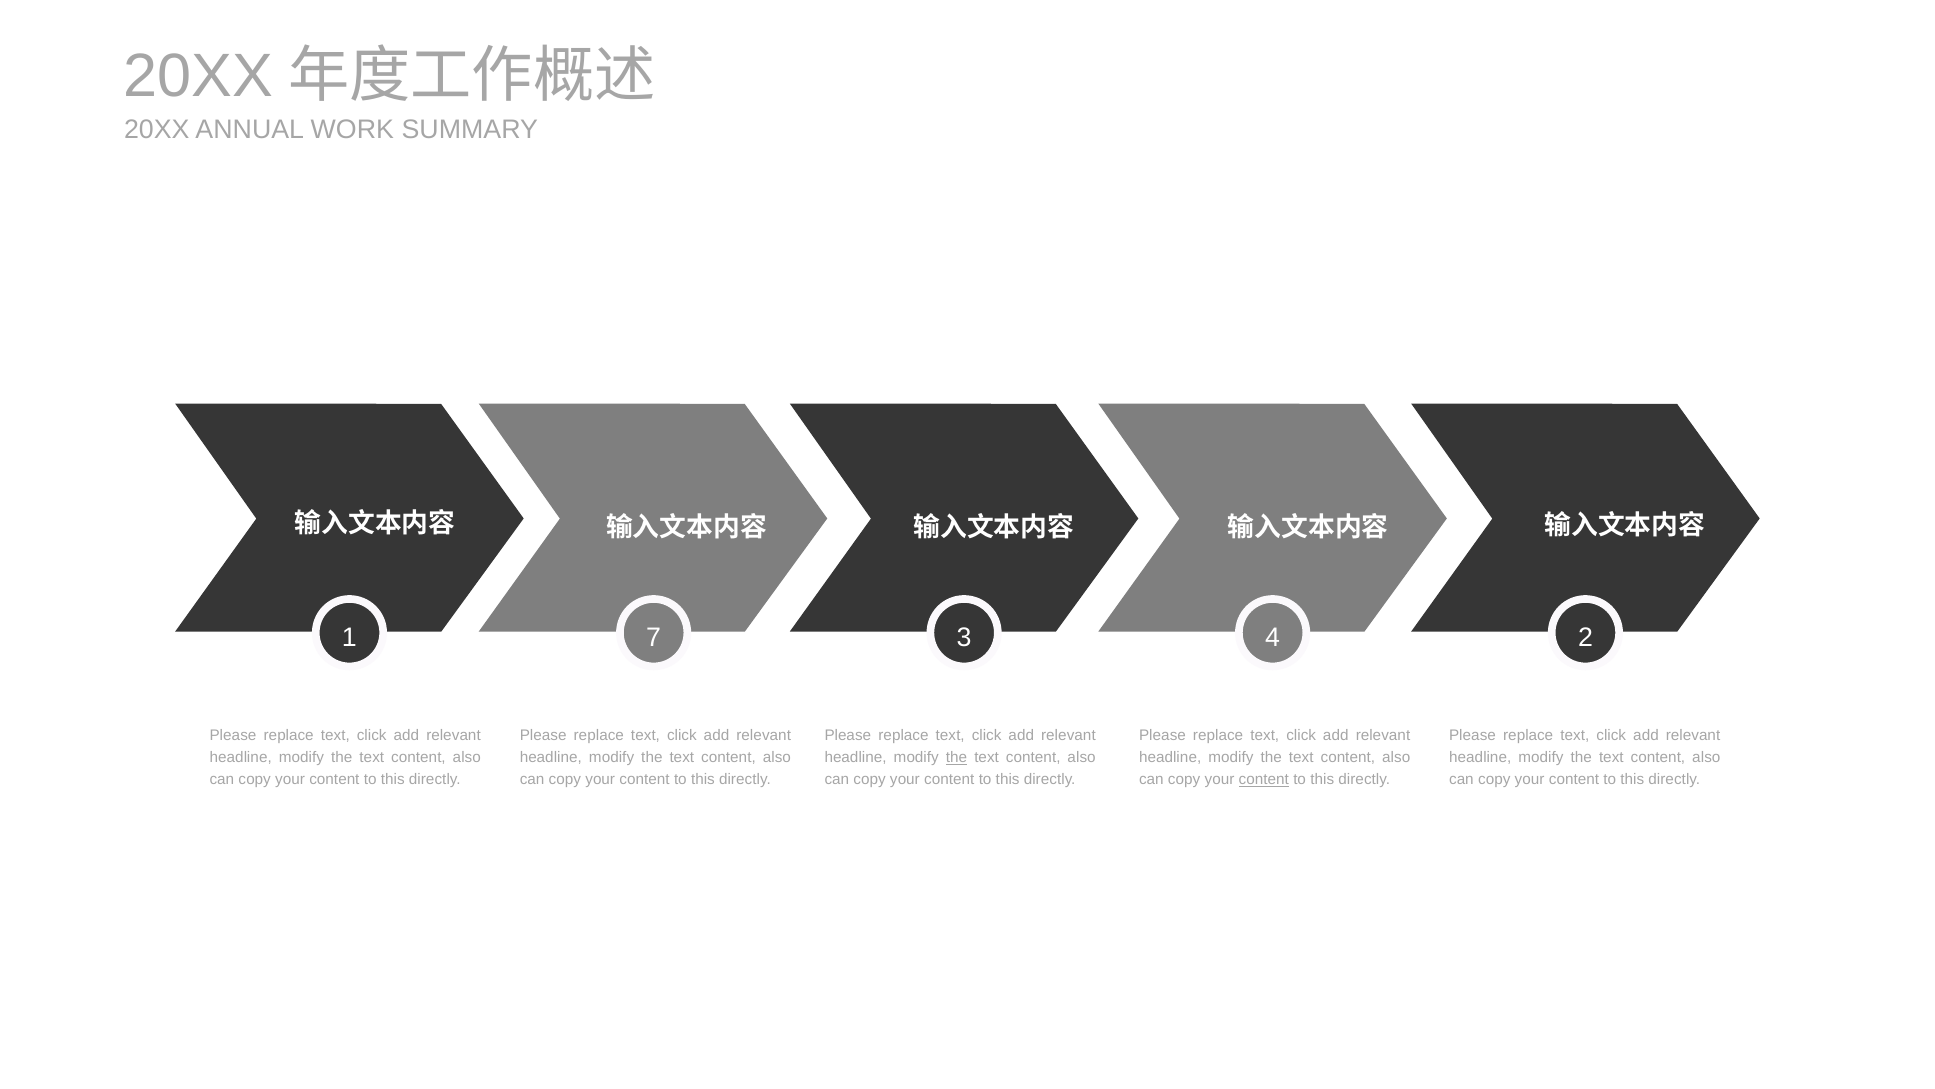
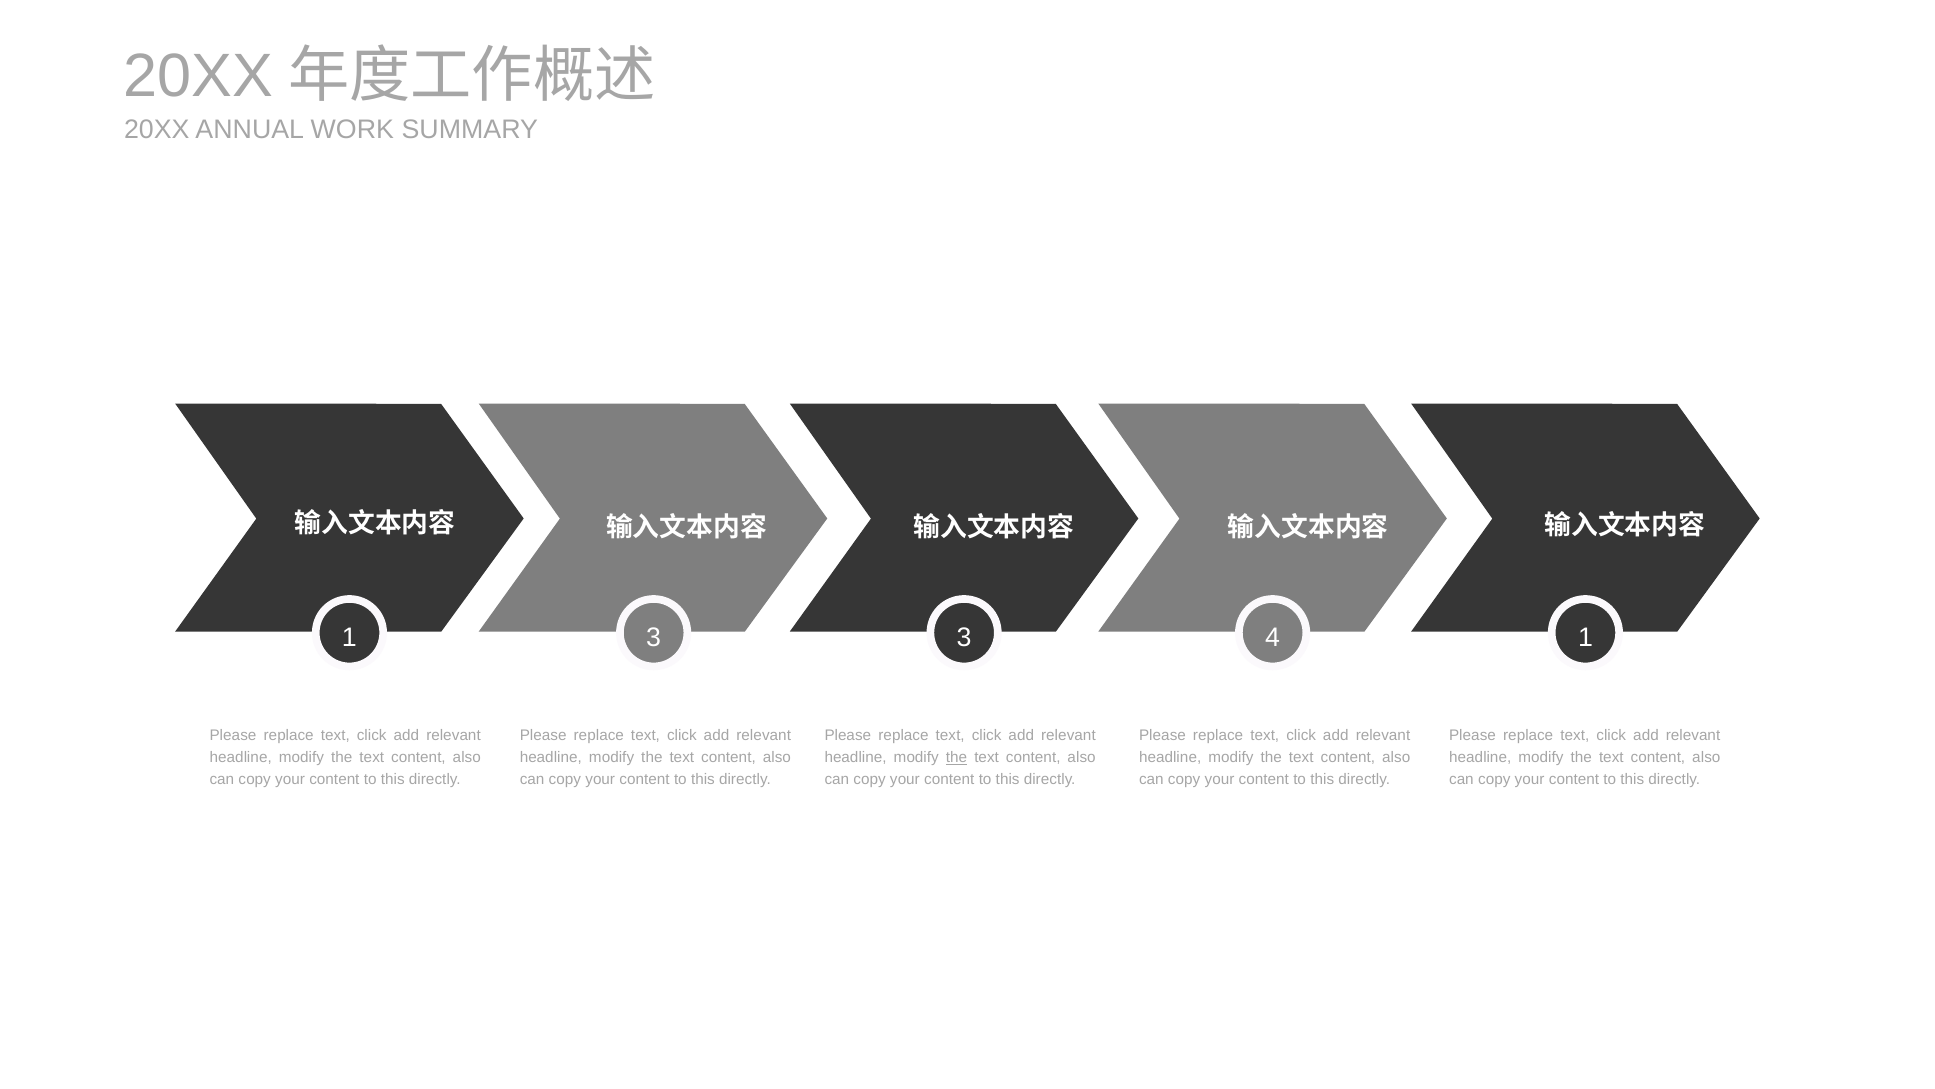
1 7: 7 -> 3
4 2: 2 -> 1
content at (1264, 779) underline: present -> none
